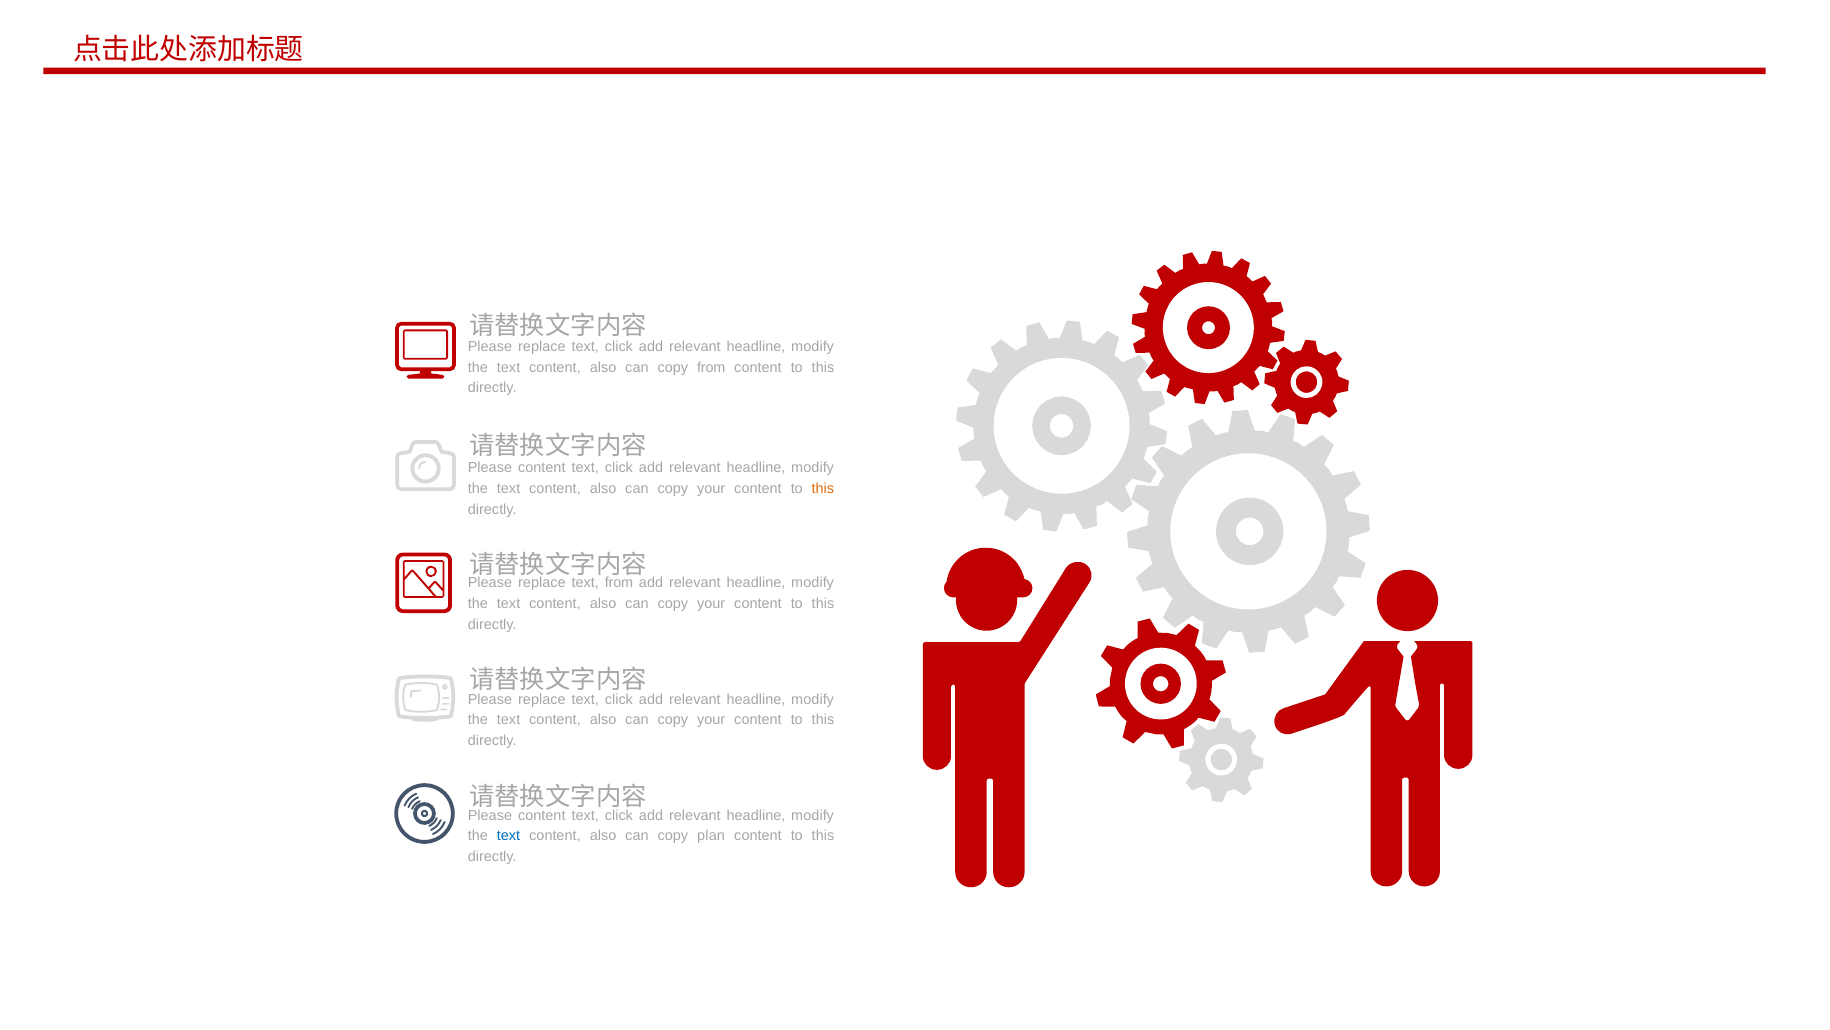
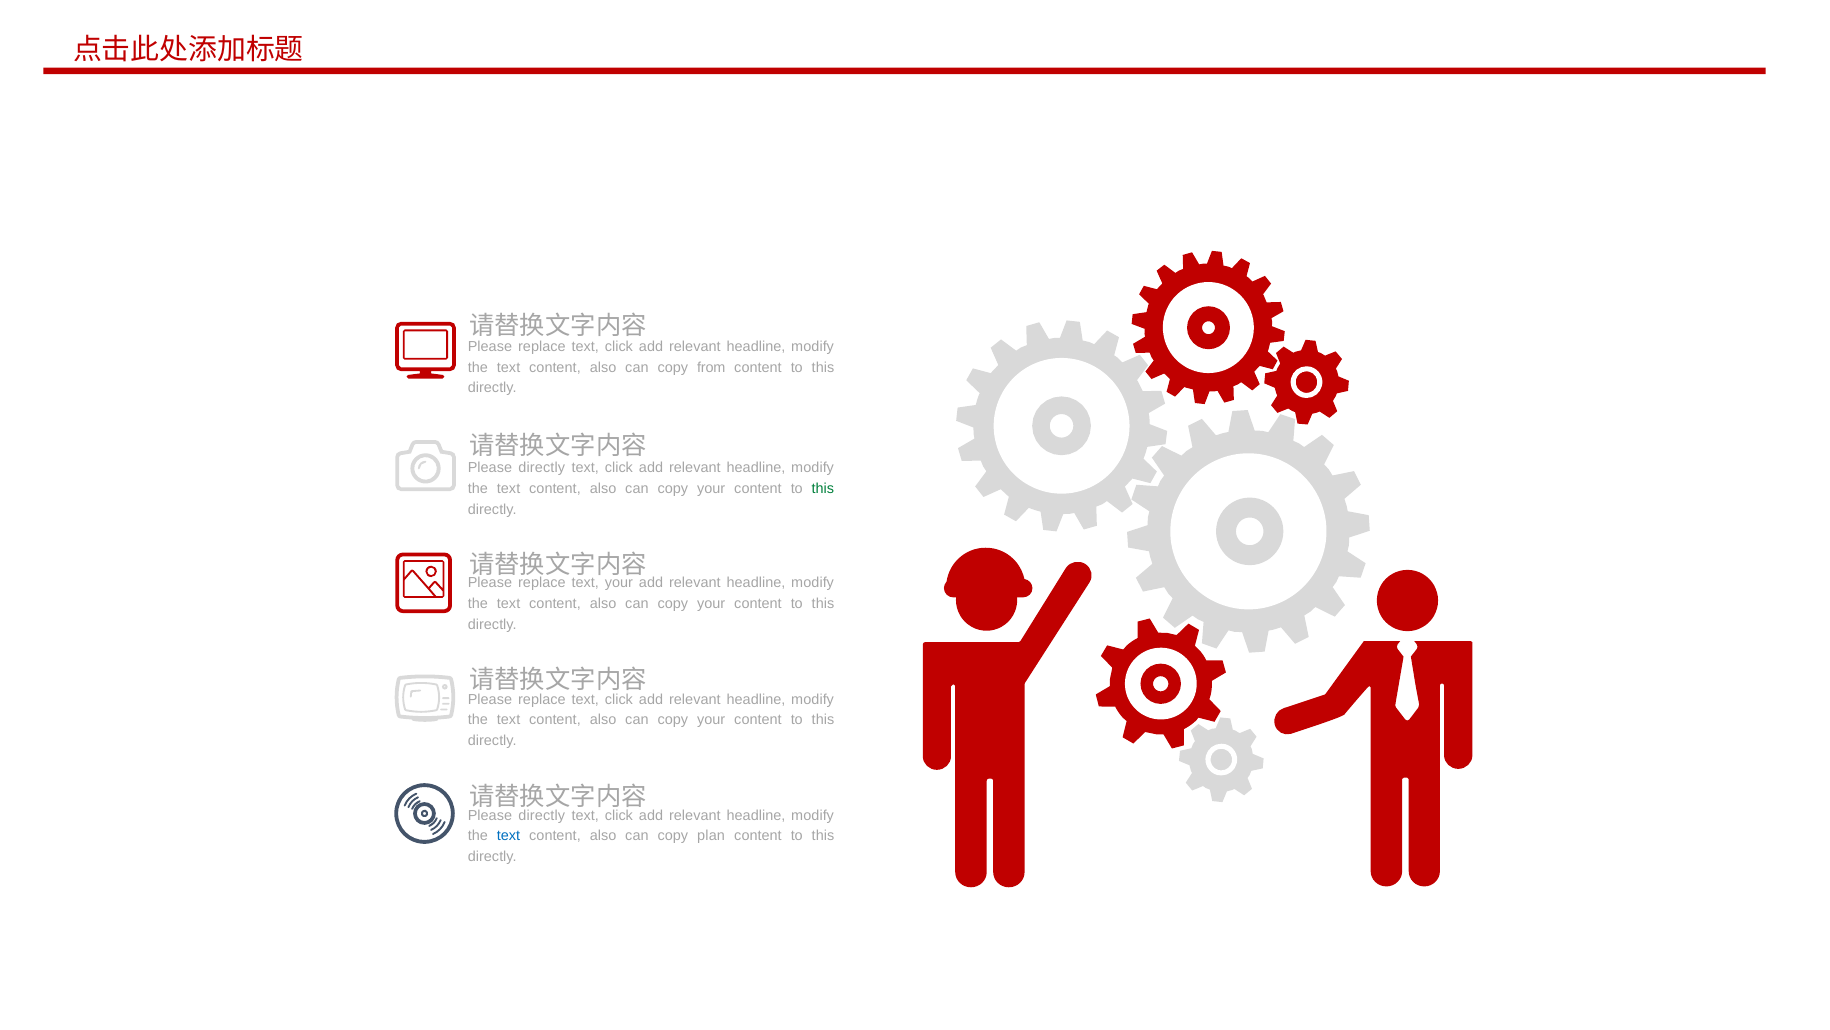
content at (542, 468): content -> directly
this at (823, 489) colour: orange -> green
text from: from -> your
content at (542, 815): content -> directly
